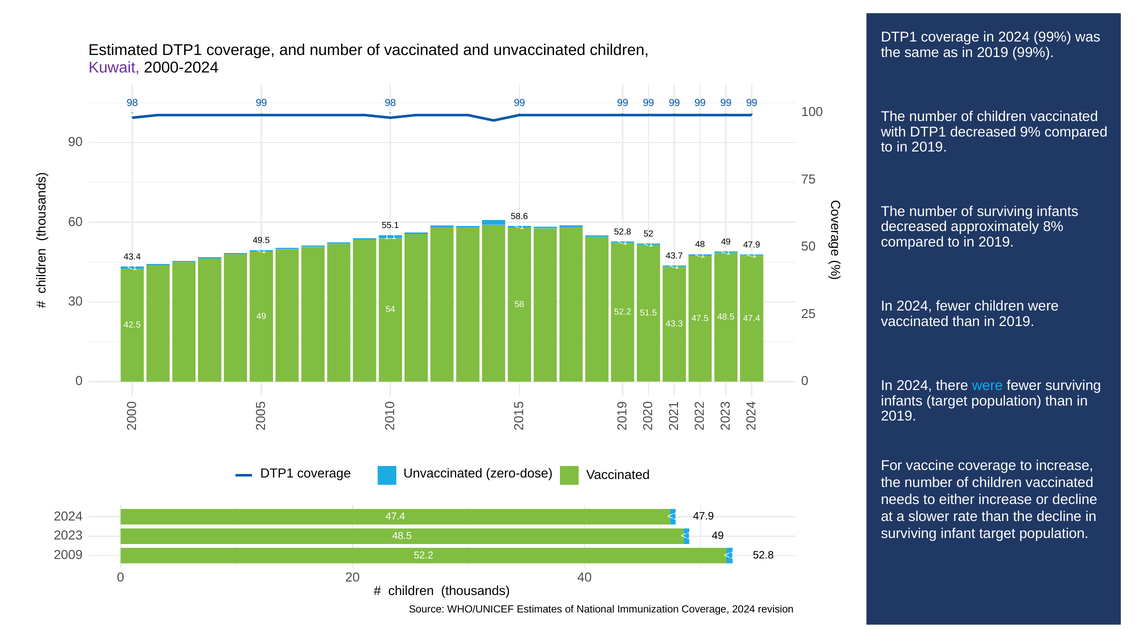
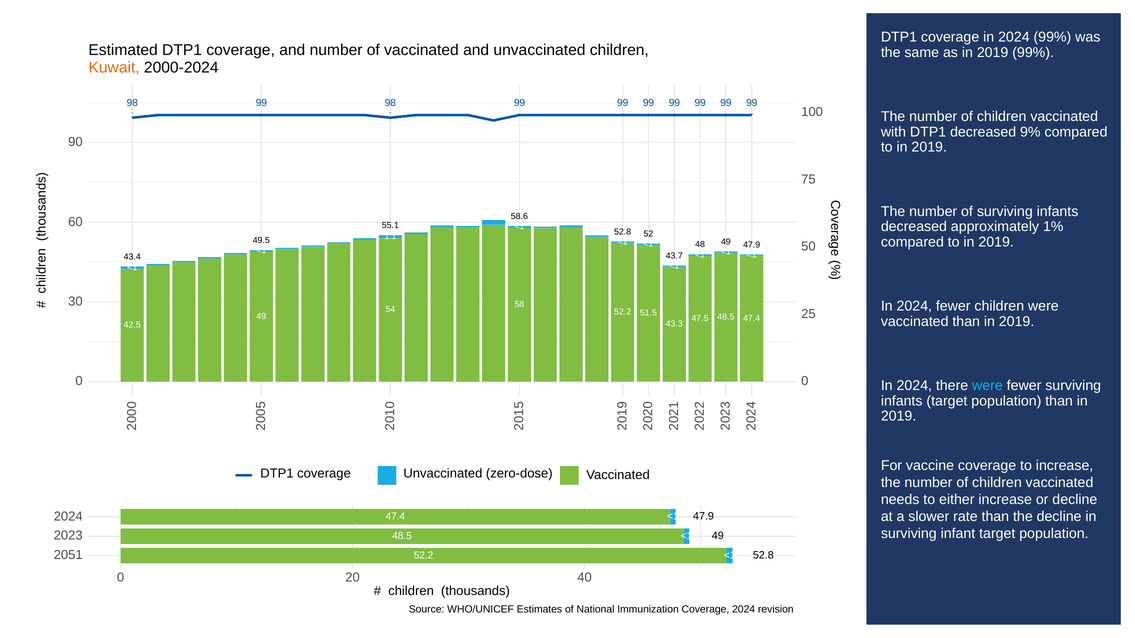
Kuwait colour: purple -> orange
8%: 8% -> 1%
2009: 2009 -> 2051
